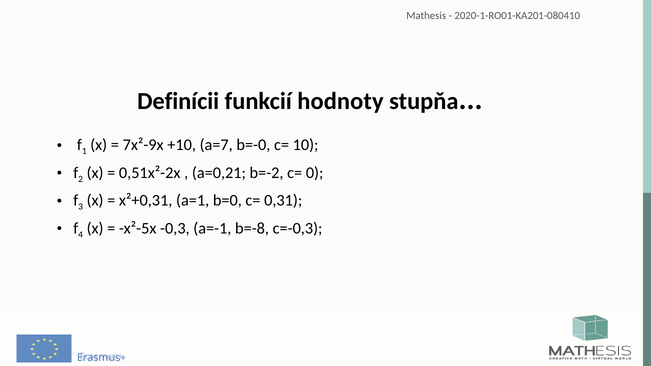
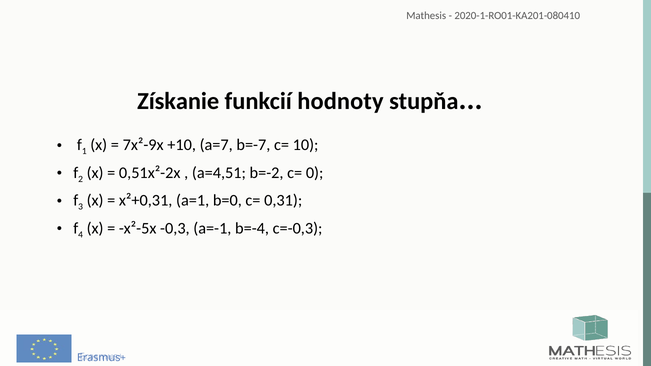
Definícii: Definícii -> Získanie
b=-0: b=-0 -> b=-7
a=0,21: a=0,21 -> a=4,51
b=-8: b=-8 -> b=-4
